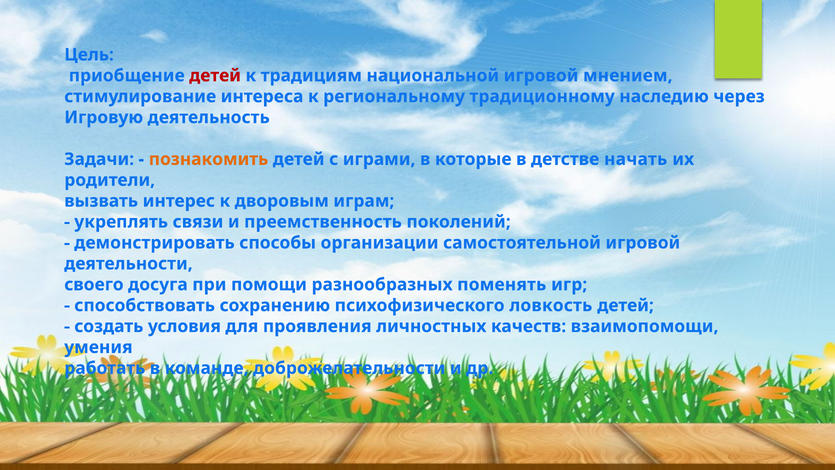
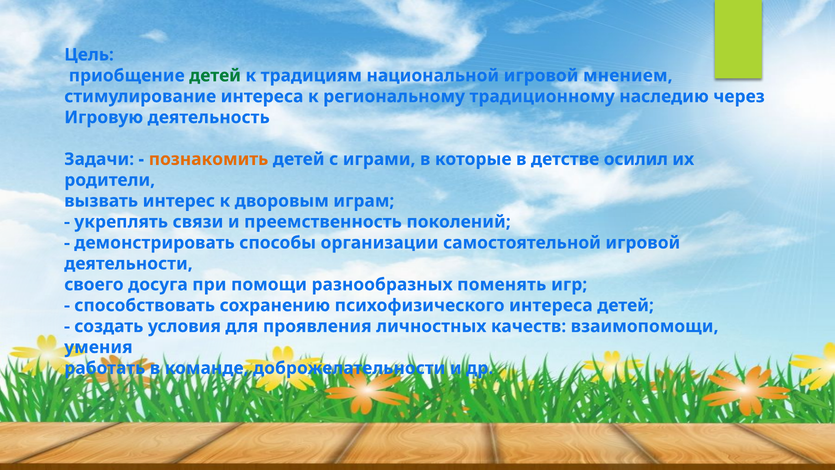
детей at (215, 76) colour: red -> green
начать: начать -> осилил
психофизического ловкость: ловкость -> интереса
